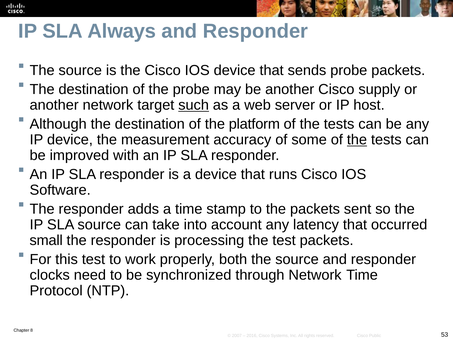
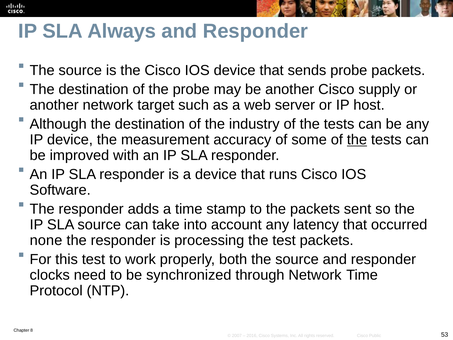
such underline: present -> none
platform: platform -> industry
small: small -> none
